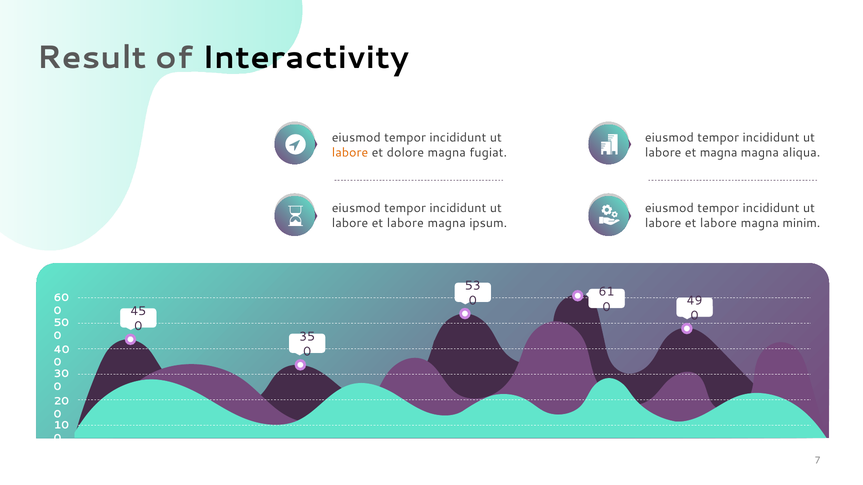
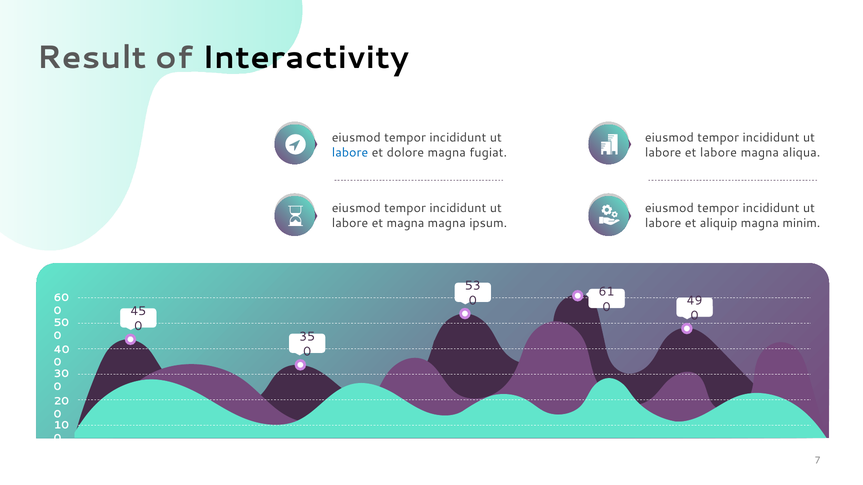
labore at (350, 153) colour: orange -> blue
et magna: magna -> labore
labore at (405, 223): labore -> magna
labore at (718, 223): labore -> aliquip
